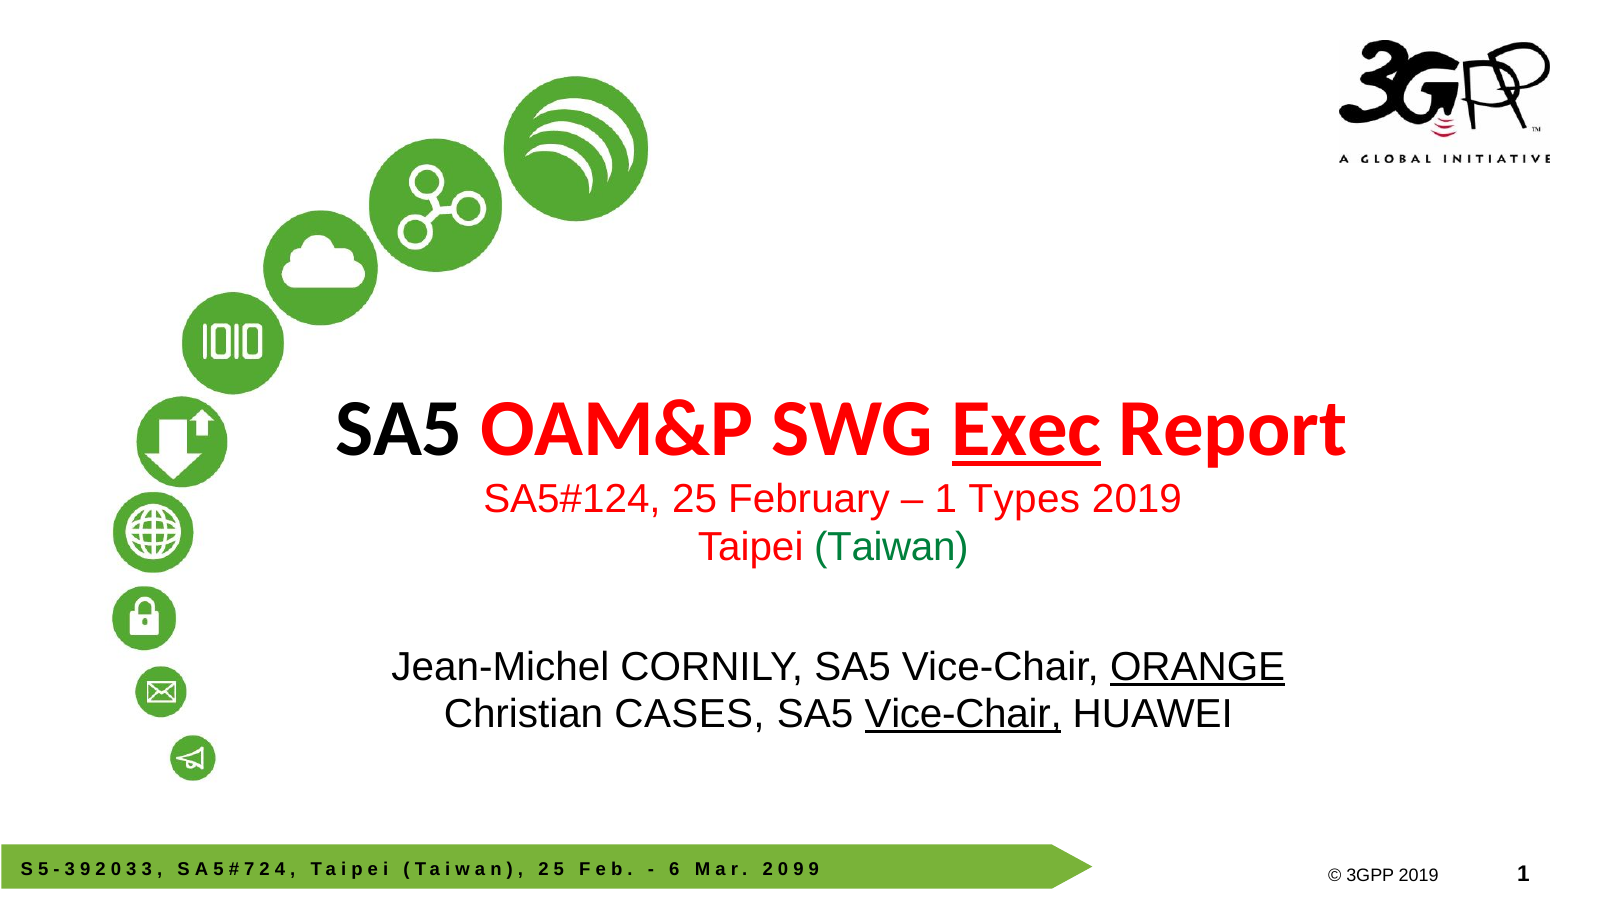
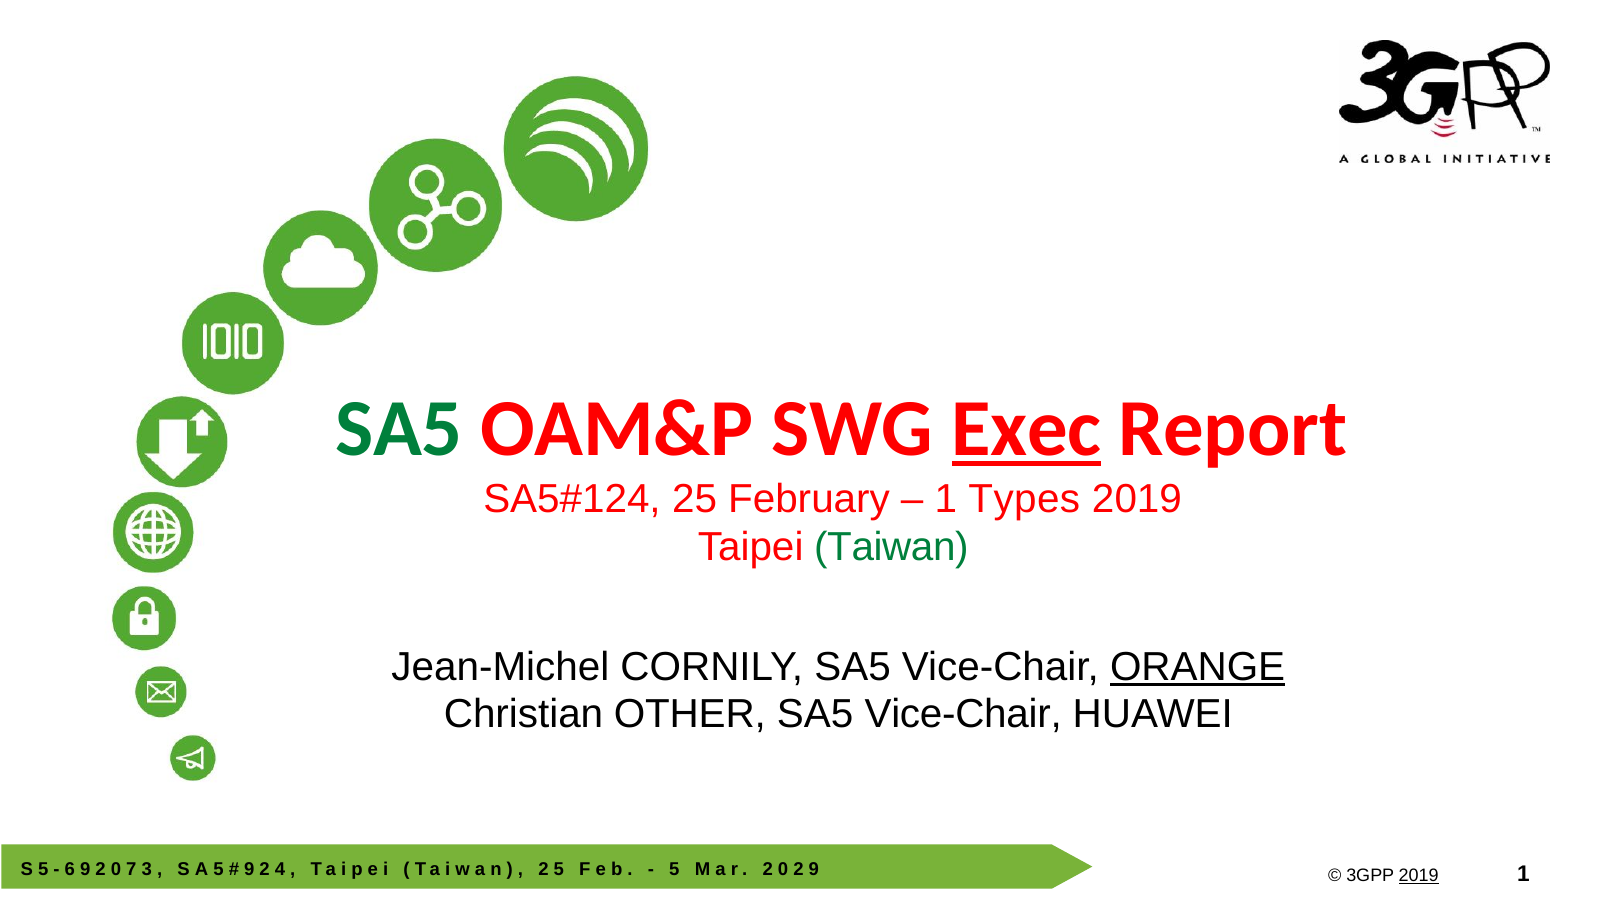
SA5 at (399, 429) colour: black -> green
CASES: CASES -> OTHER
Vice-Chair at (963, 714) underline: present -> none
3 at (70, 868): 3 -> 6
3 at (131, 868): 3 -> 7
7 at (249, 868): 7 -> 9
6 at (674, 868): 6 -> 5
9 at (798, 868): 9 -> 2
2019 at (1419, 875) underline: none -> present
